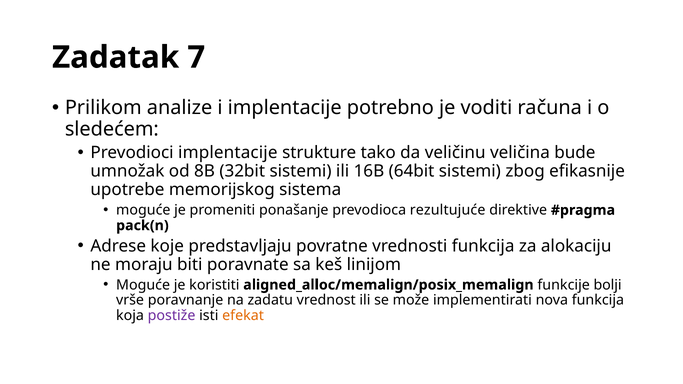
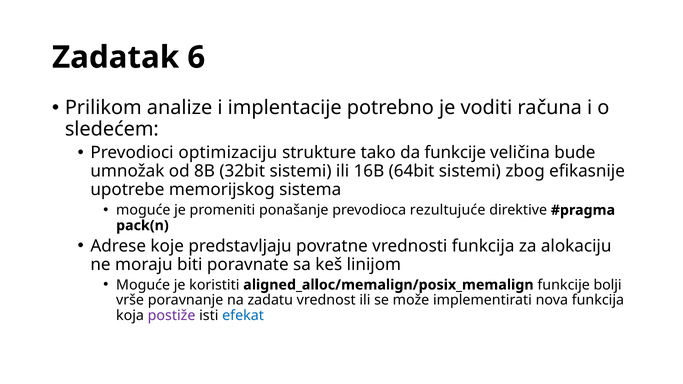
7: 7 -> 6
Prevodioci implentacije: implentacije -> optimizaciju
da veličinu: veličinu -> funkcije
efekat colour: orange -> blue
